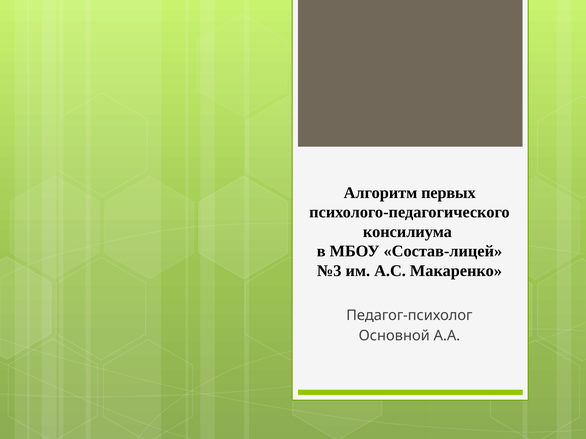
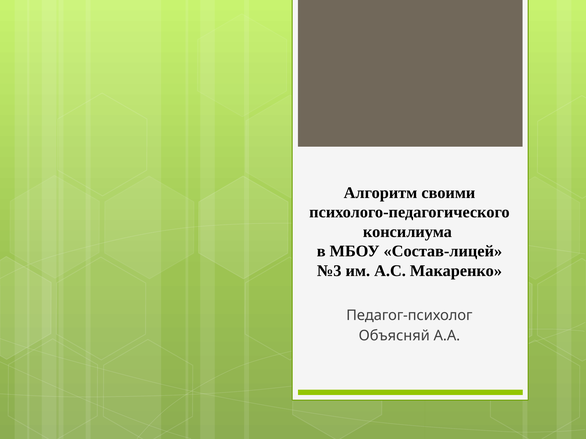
первых: первых -> своими
Основной: Основной -> Объясняй
